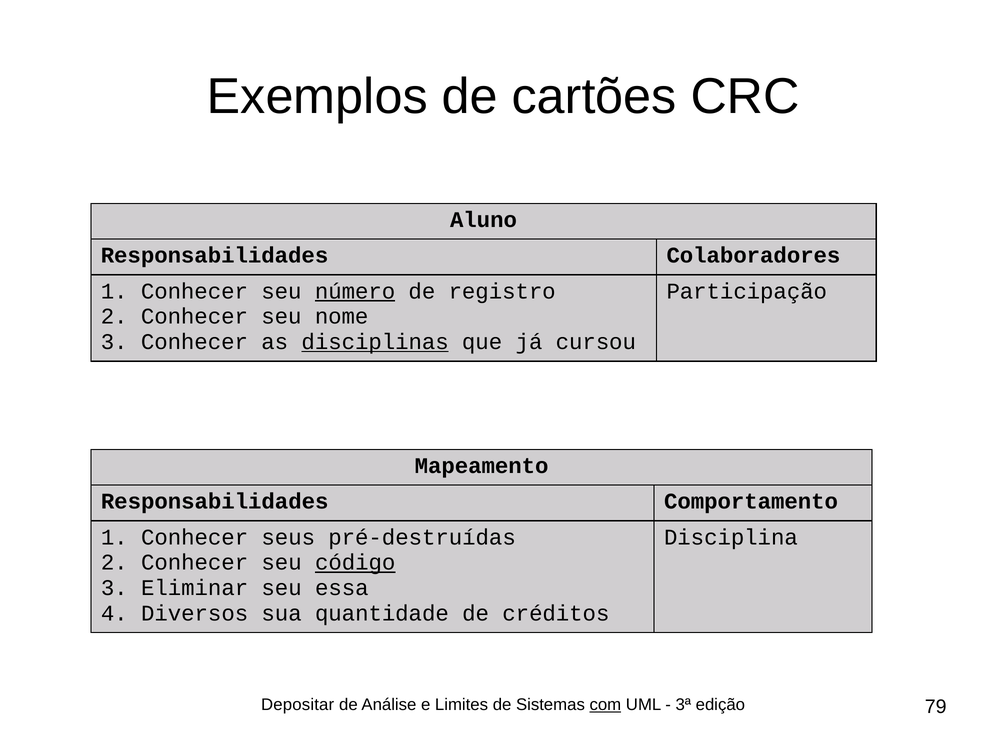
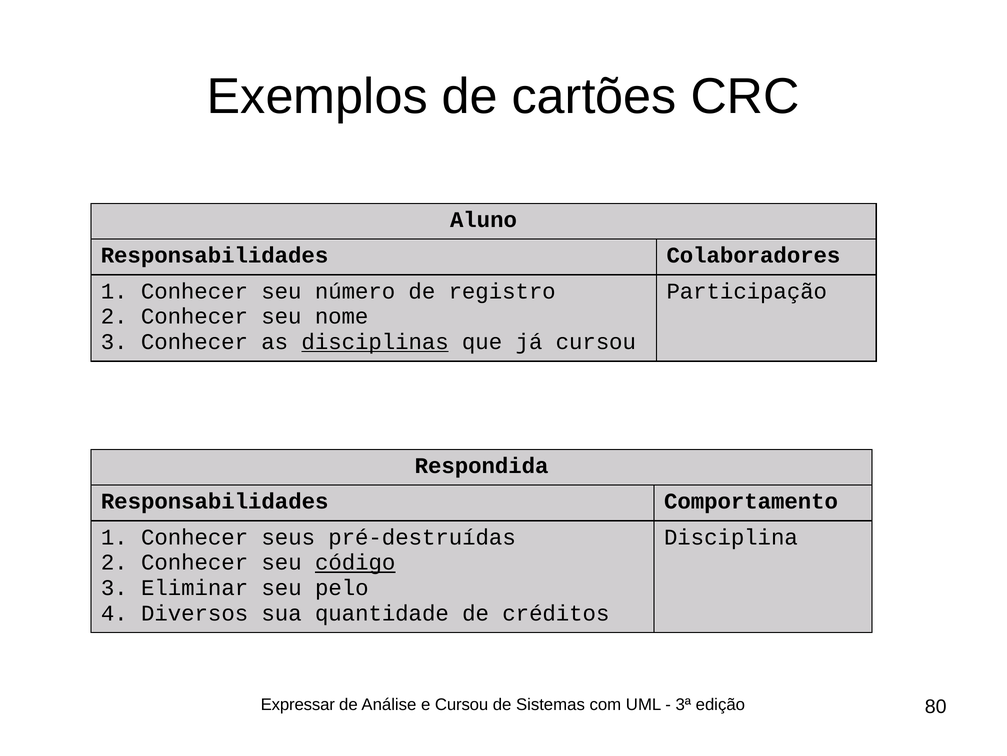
número underline: present -> none
Mapeamento: Mapeamento -> Respondida
essa: essa -> pelo
Depositar: Depositar -> Expressar
e Limites: Limites -> Cursou
com underline: present -> none
79: 79 -> 80
